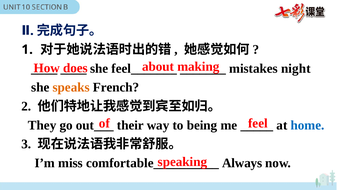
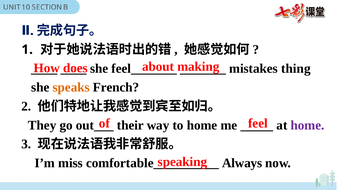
night: night -> thing
to being: being -> home
home at (308, 125) colour: blue -> purple
